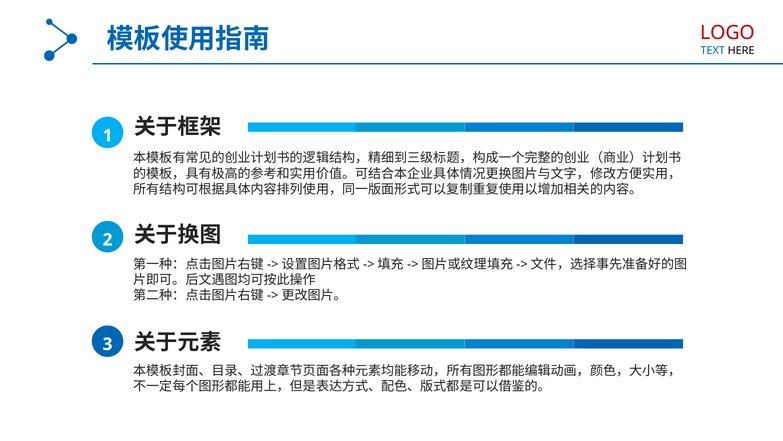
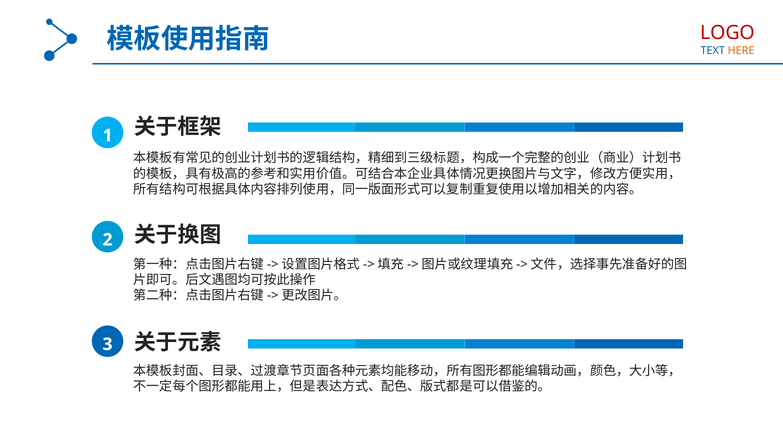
HERE colour: black -> orange
